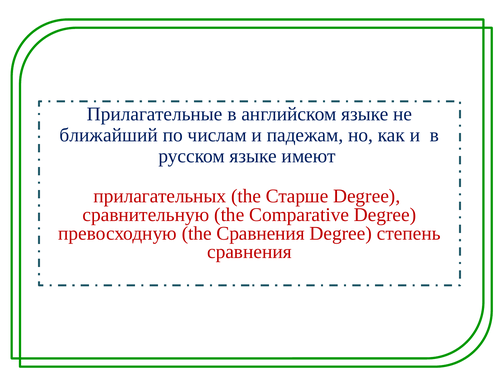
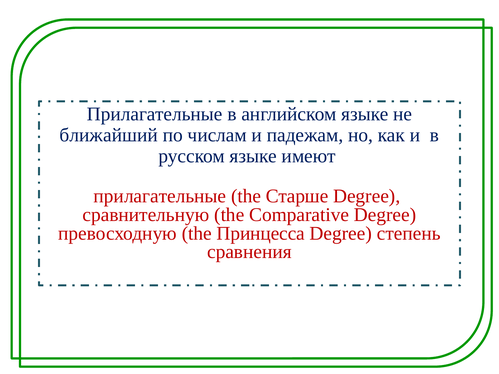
прилагательных at (160, 196): прилагательных -> прилагательные
the Сравнения: Сравнения -> Принцесса
